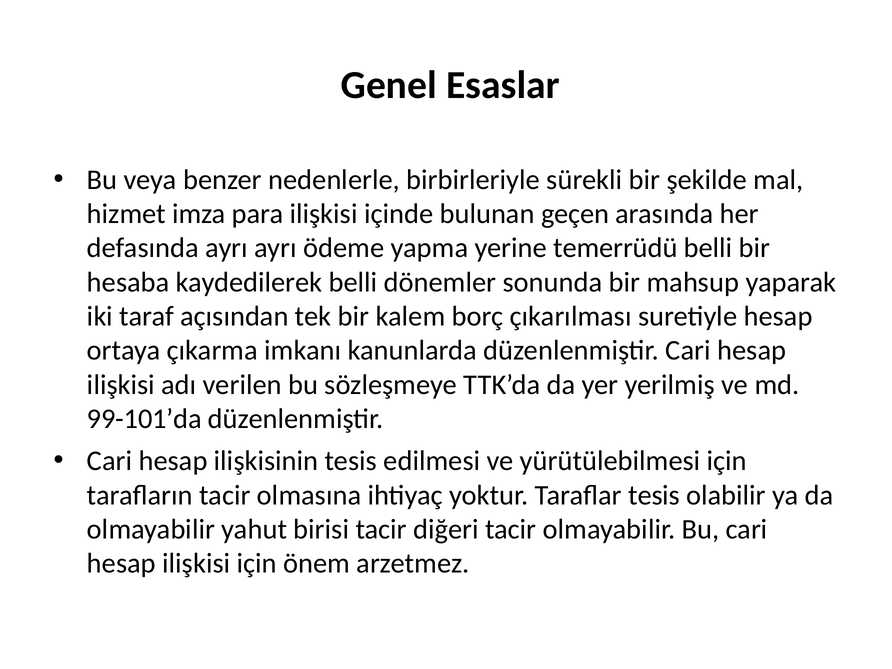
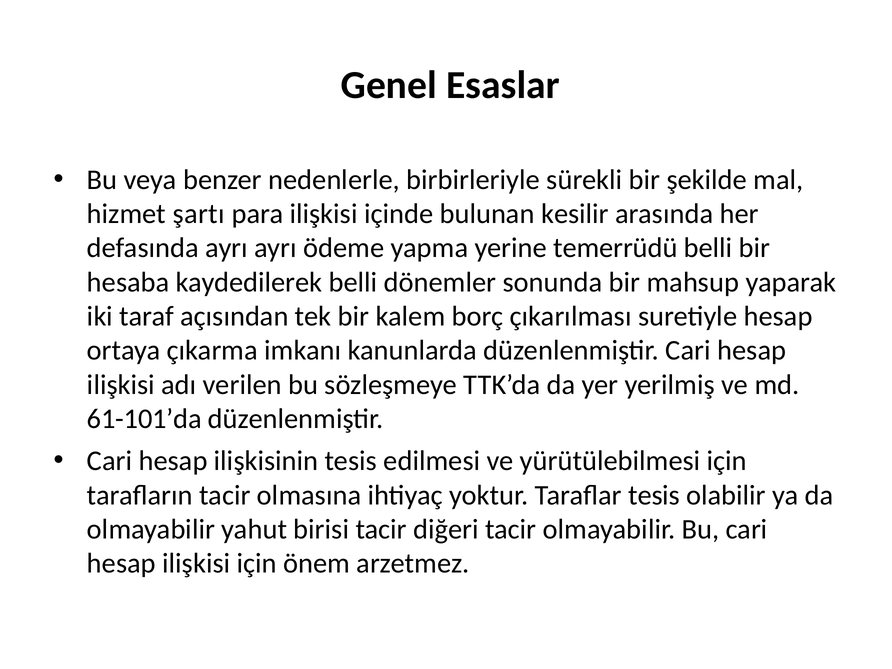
imza: imza -> şartı
geçen: geçen -> kesilir
99-101’da: 99-101’da -> 61-101’da
